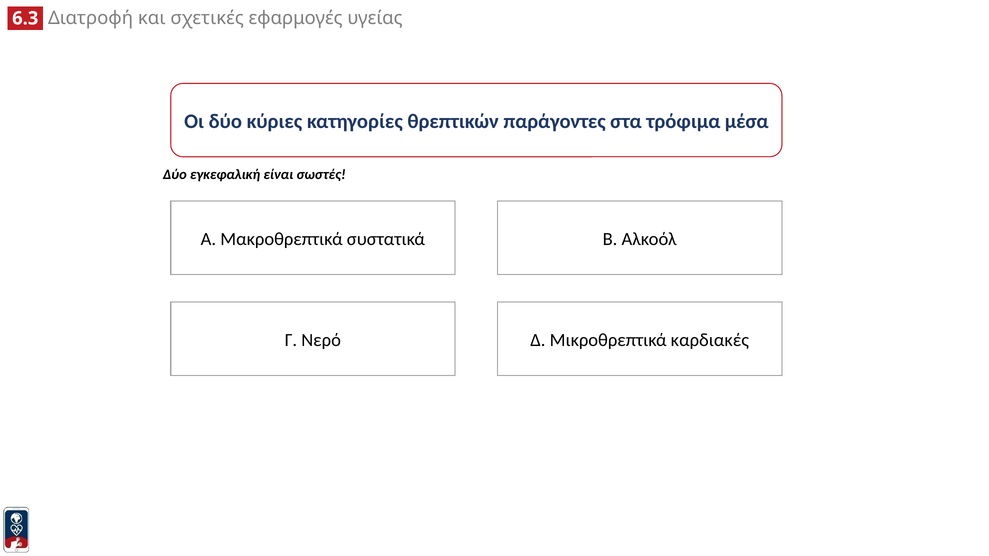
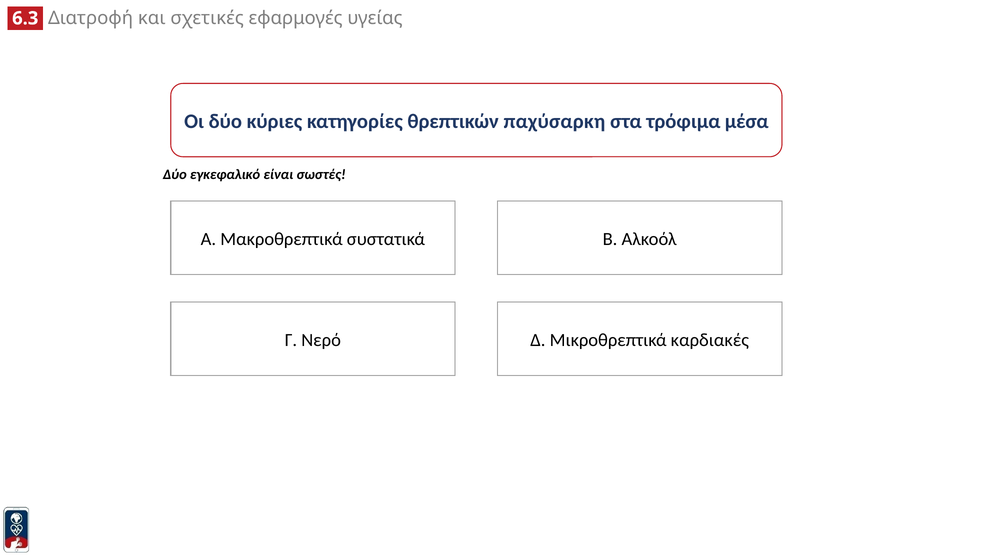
παράγοντες: παράγοντες -> παχύσαρκη
εγκεφαλική: εγκεφαλική -> εγκεφαλικό
